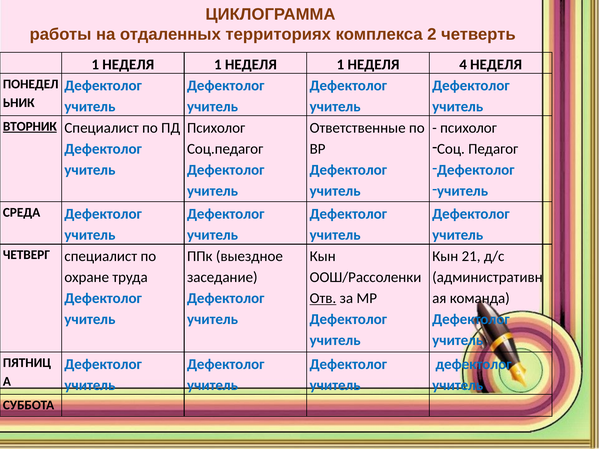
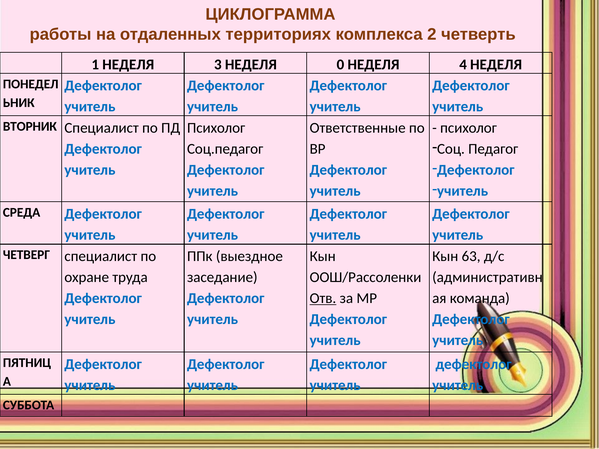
1 at (218, 64): 1 -> 3
1 at (340, 64): 1 -> 0
ВТОРНИК underline: present -> none
21: 21 -> 63
